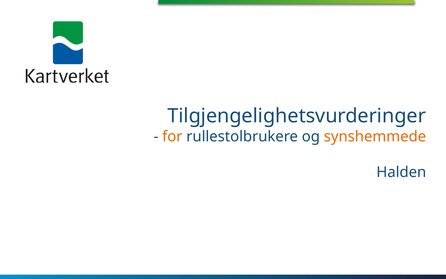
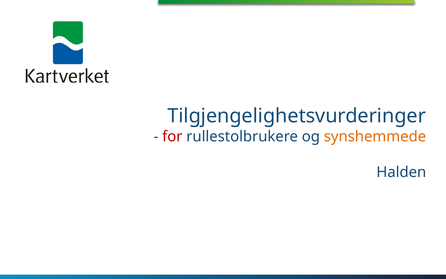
for colour: orange -> red
